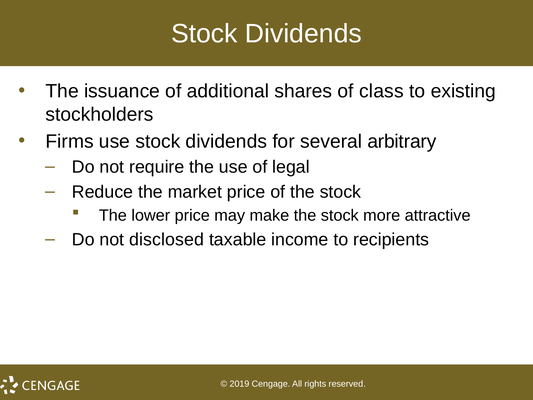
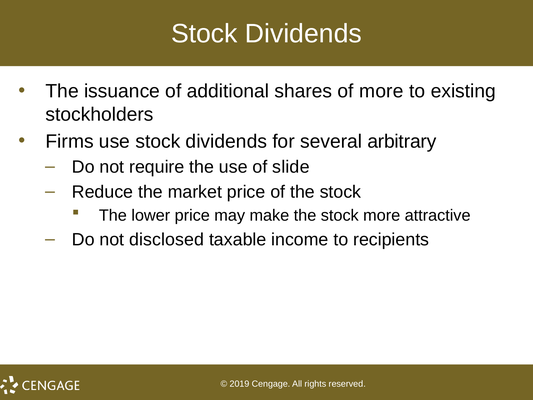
of class: class -> more
legal: legal -> slide
